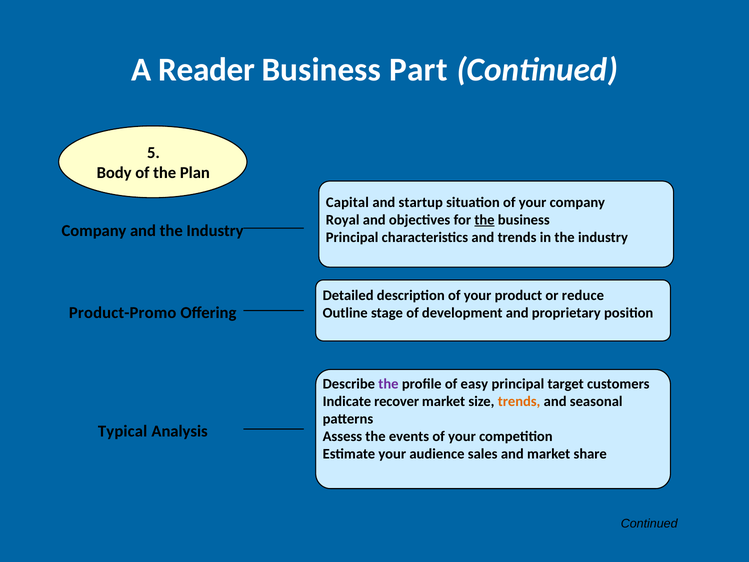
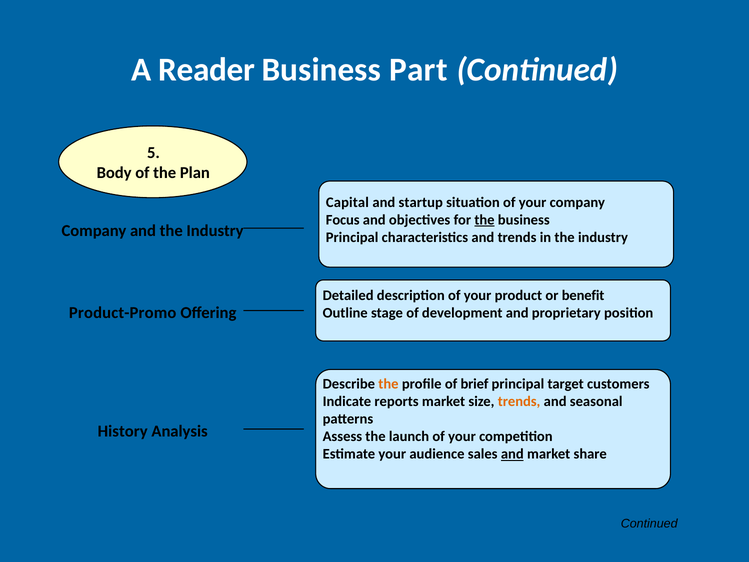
Royal: Royal -> Focus
reduce: reduce -> benefit
the at (388, 384) colour: purple -> orange
easy: easy -> brief
recover: recover -> reports
Typical: Typical -> History
events: events -> launch
and at (512, 454) underline: none -> present
